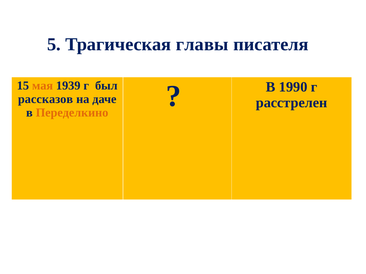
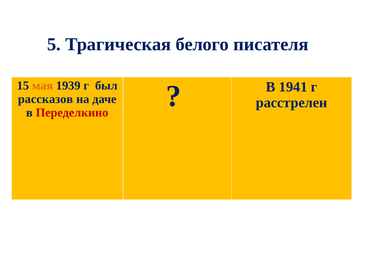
главы: главы -> белого
1990: 1990 -> 1941
Переделкино colour: orange -> red
